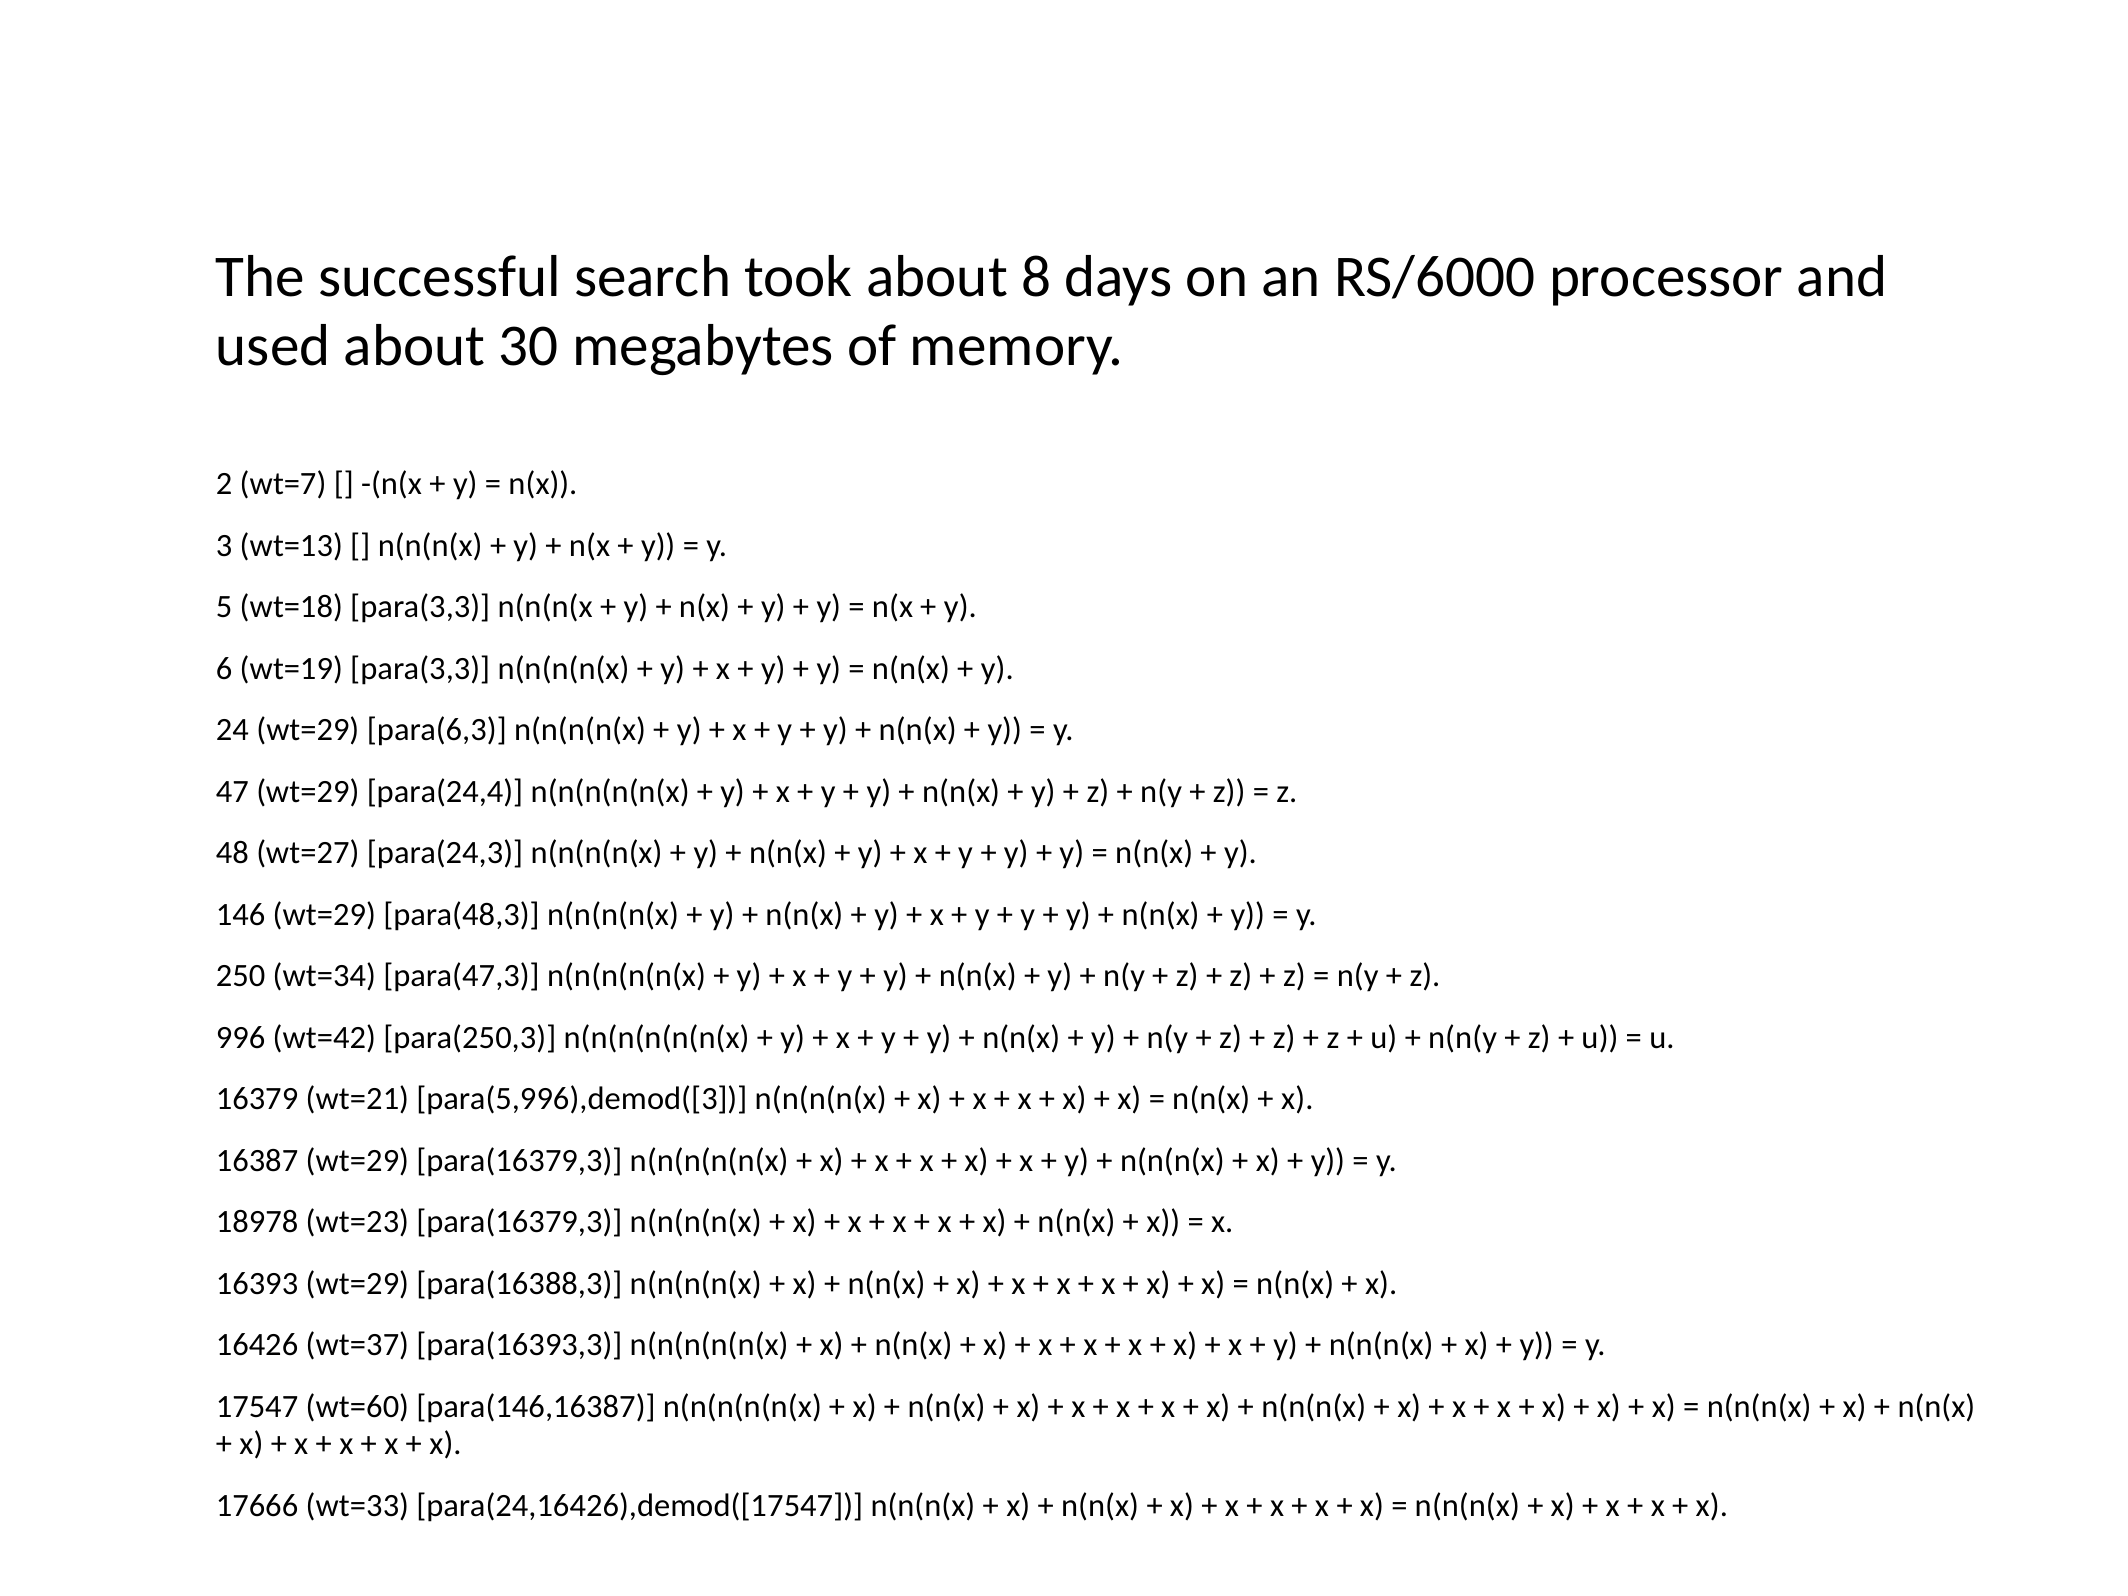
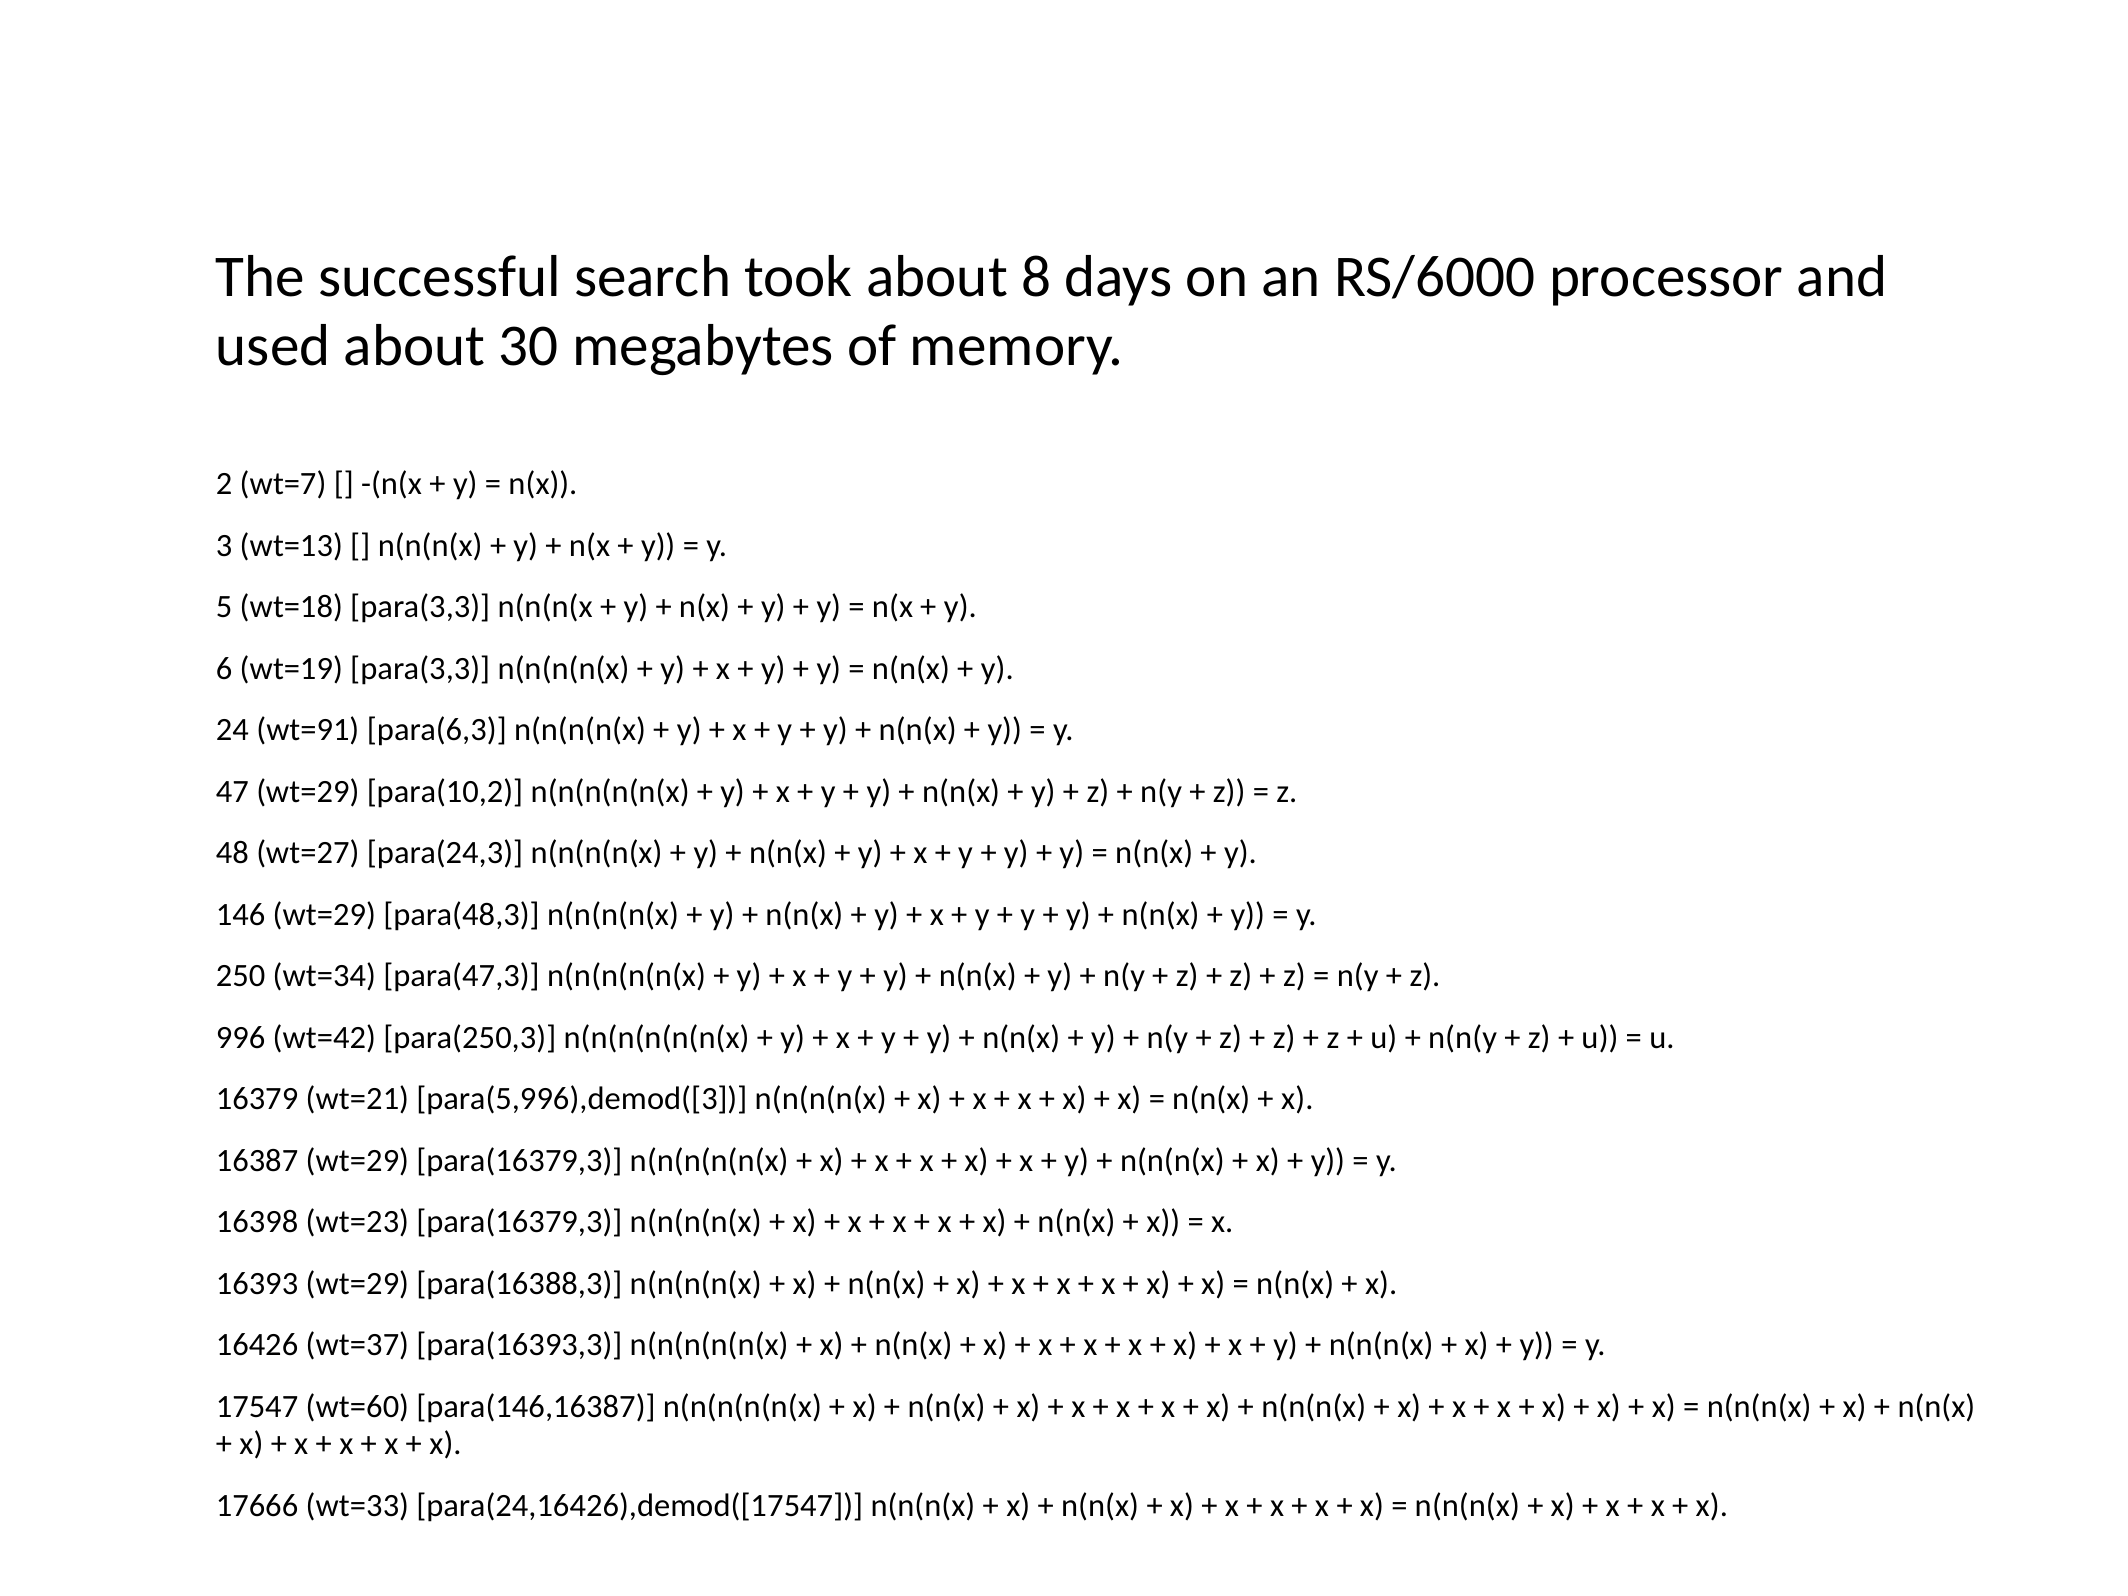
24 wt=29: wt=29 -> wt=91
para(24,4: para(24,4 -> para(10,2
18978: 18978 -> 16398
